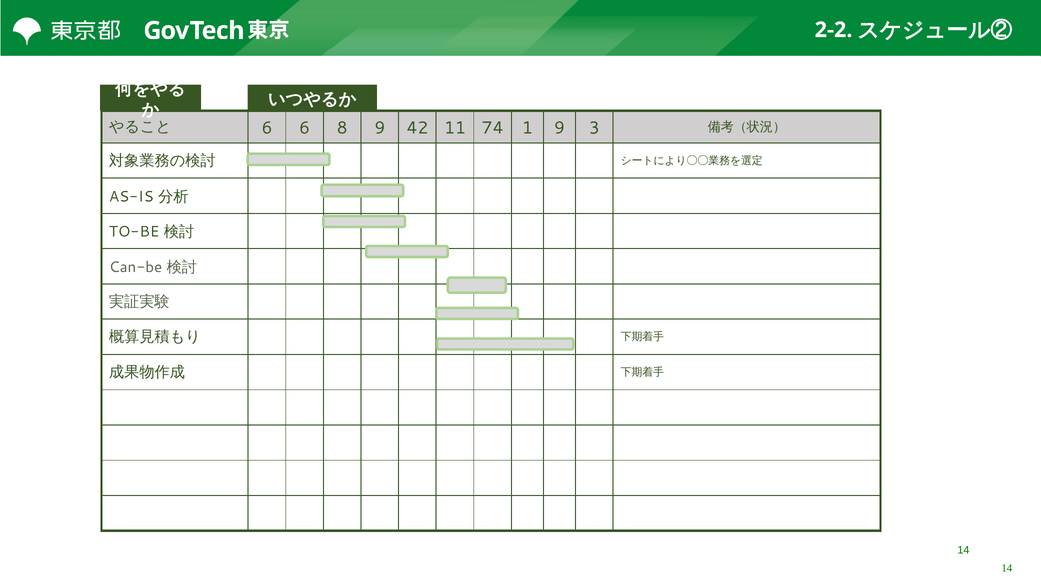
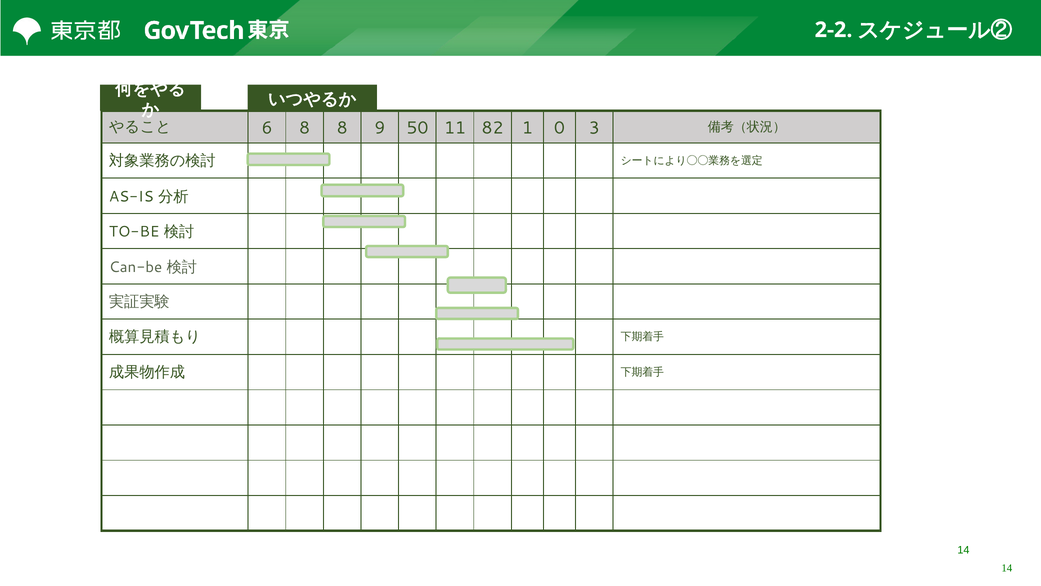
6 6: 6 -> 8
42: 42 -> 50
74: 74 -> 82
1 9: 9 -> 0
